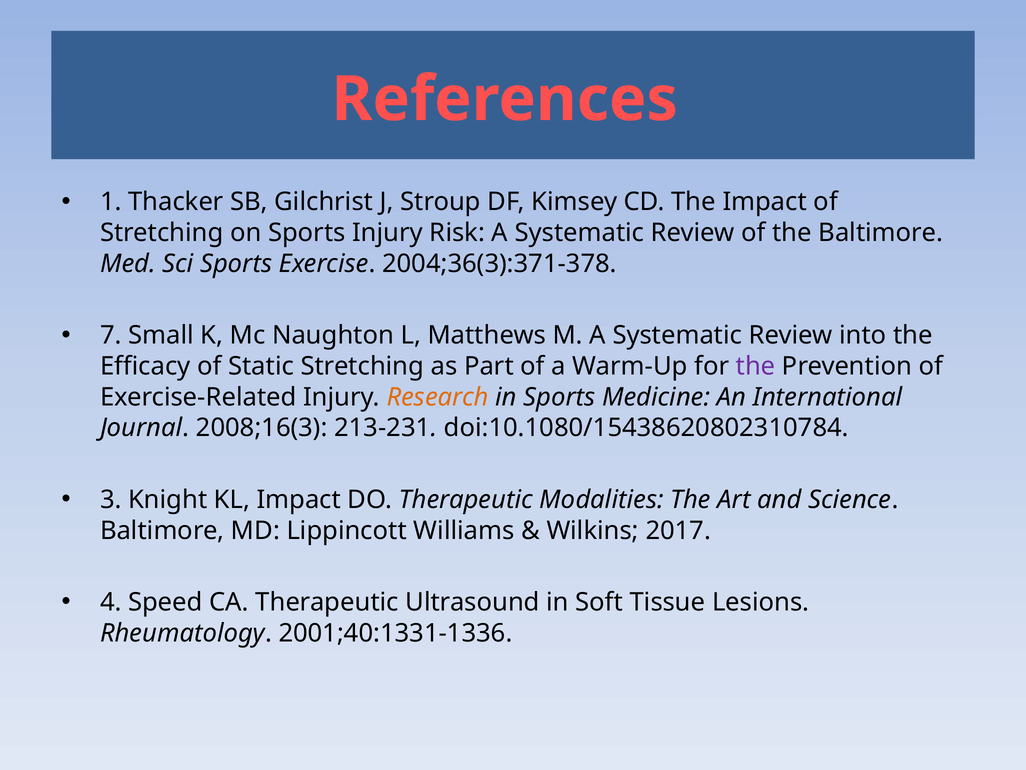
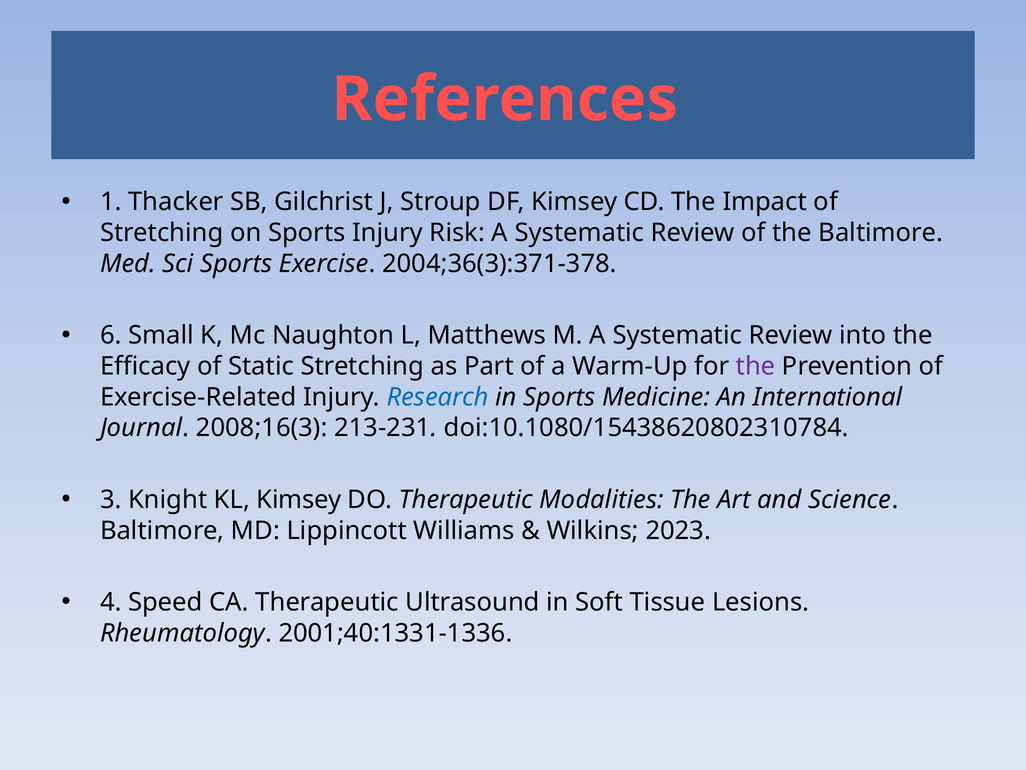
7: 7 -> 6
Research colour: orange -> blue
KL Impact: Impact -> Kimsey
2017: 2017 -> 2023
